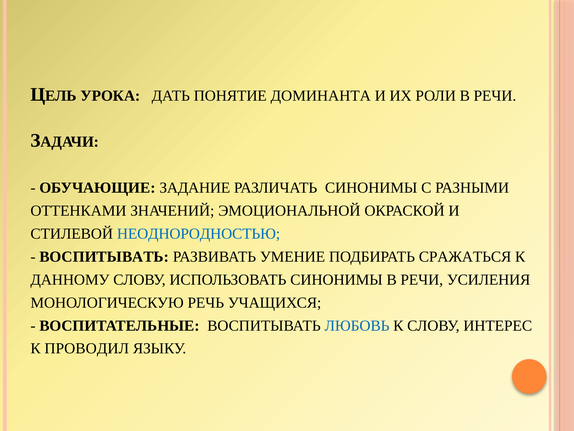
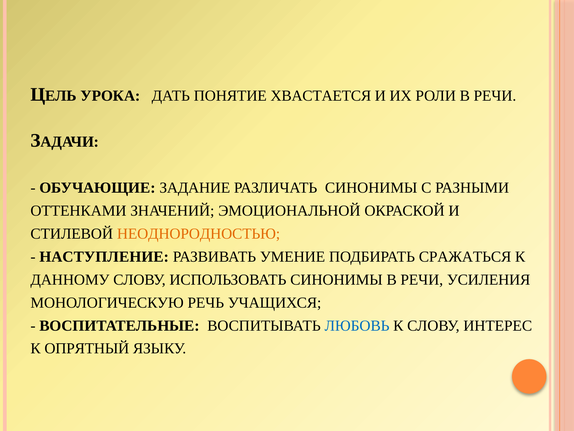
ДОМИНАНТА: ДОМИНАНТА -> ХВАСТАЕТСЯ
НЕОДНОРОДНОСТЬЮ colour: blue -> orange
ВОСПИТЫВАТЬ at (104, 256): ВОСПИТЫВАТЬ -> НАСТУПЛЕНИЕ
ПРОВОДИЛ: ПРОВОДИЛ -> ОПРЯТНЫЙ
